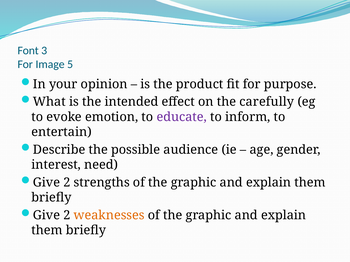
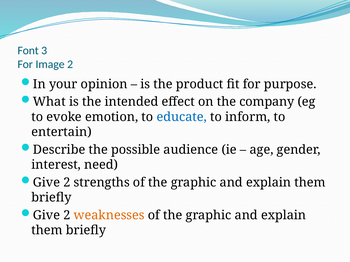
Image 5: 5 -> 2
carefully: carefully -> company
educate colour: purple -> blue
